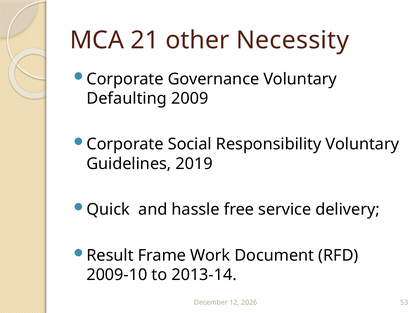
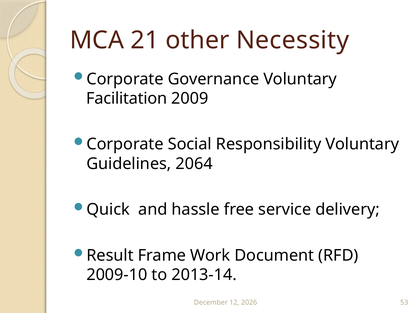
Defaulting: Defaulting -> Facilitation
2019: 2019 -> 2064
